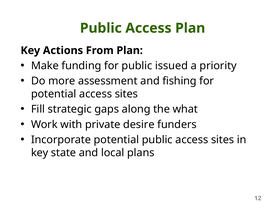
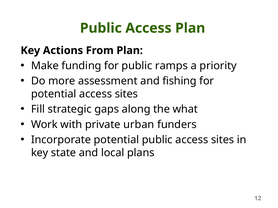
issued: issued -> ramps
desire: desire -> urban
